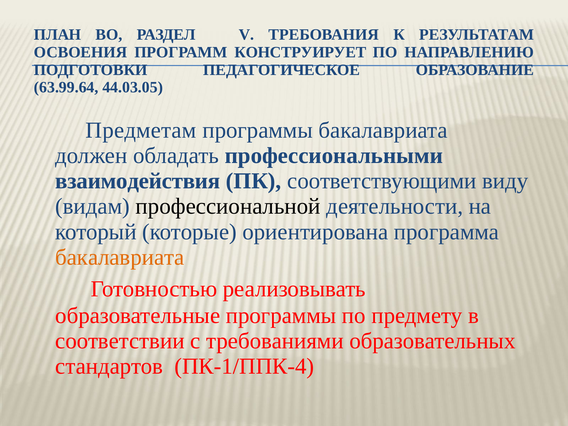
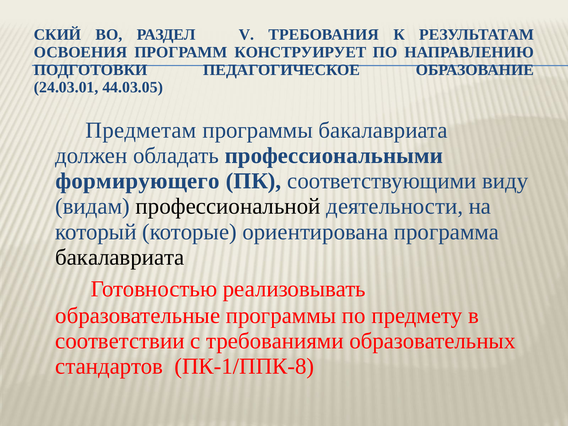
ПЛАН: ПЛАН -> СКИЙ
63.99.64: 63.99.64 -> 24.03.01
взаимодействия: взаимодействия -> формирующего
бакалавриата at (120, 257) colour: orange -> black
ПК-1/ППК-4: ПК-1/ППК-4 -> ПК-1/ППК-8
